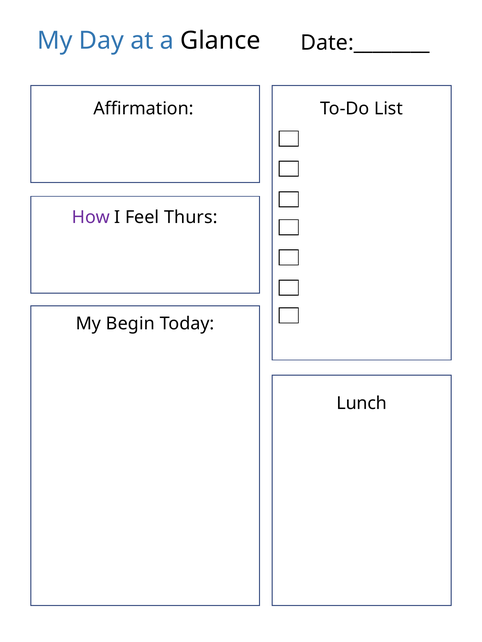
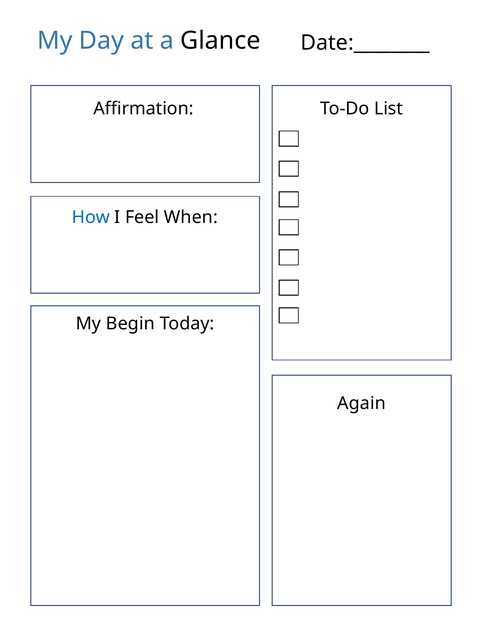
How colour: purple -> blue
Thurs: Thurs -> When
Lunch: Lunch -> Again
